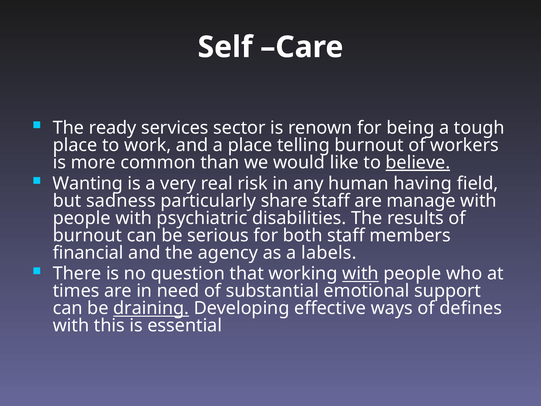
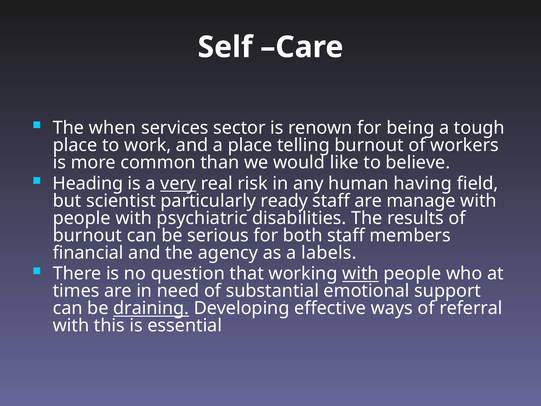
ready: ready -> when
believe underline: present -> none
Wanting: Wanting -> Heading
very underline: none -> present
sadness: sadness -> scientist
share: share -> ready
defines: defines -> referral
